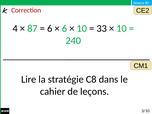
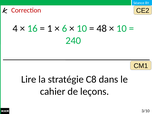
87: 87 -> 16
6 at (50, 28): 6 -> 1
33: 33 -> 48
